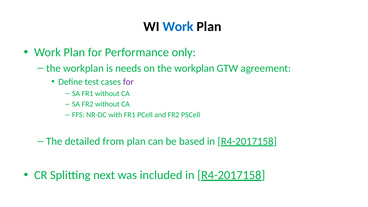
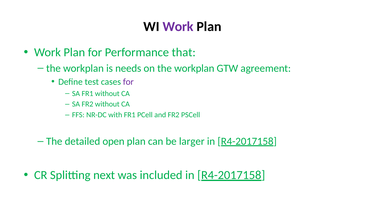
Work at (178, 27) colour: blue -> purple
only: only -> that
from: from -> open
based: based -> larger
